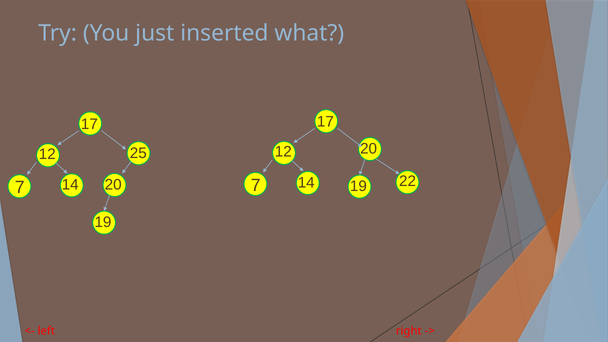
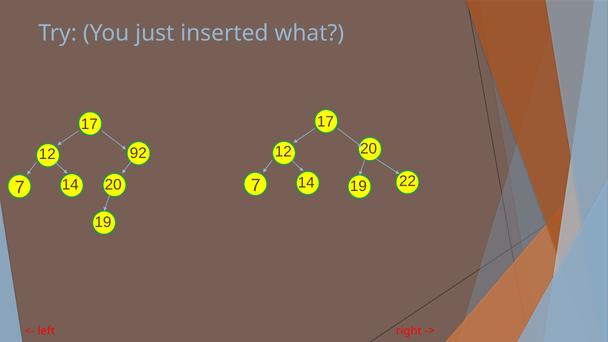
25: 25 -> 92
